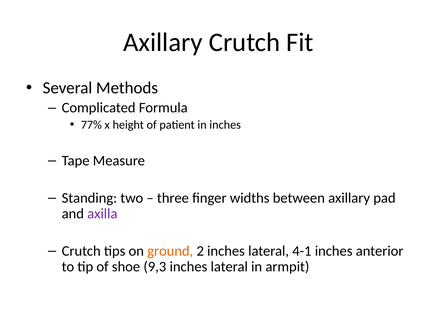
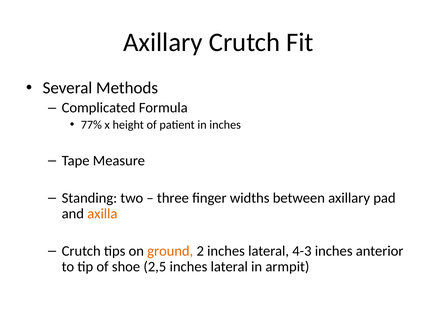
axilla colour: purple -> orange
4-1: 4-1 -> 4-3
9,3: 9,3 -> 2,5
